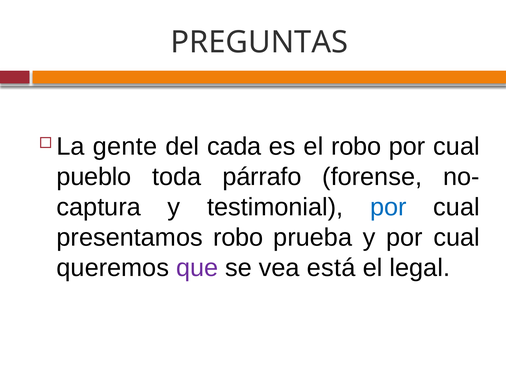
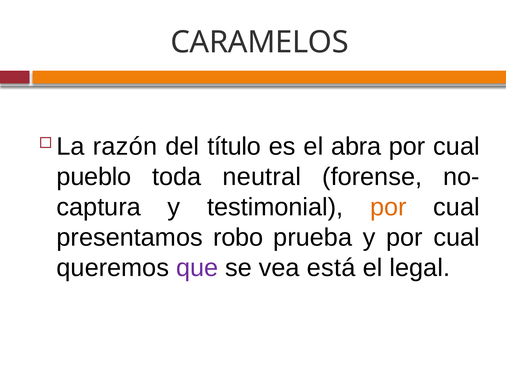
PREGUNTAS: PREGUNTAS -> CARAMELOS
gente: gente -> razón
cada: cada -> título
el robo: robo -> abra
párrafo: párrafo -> neutral
por at (388, 207) colour: blue -> orange
